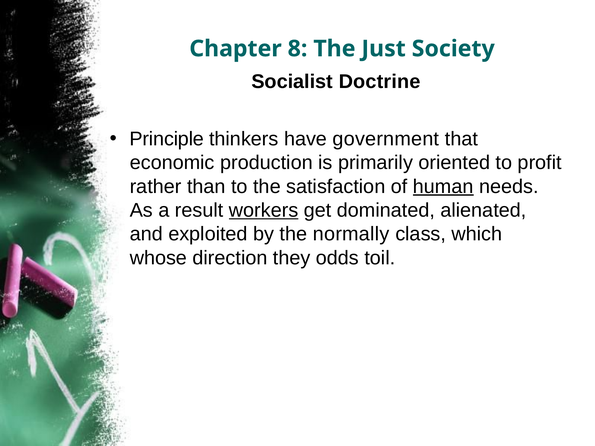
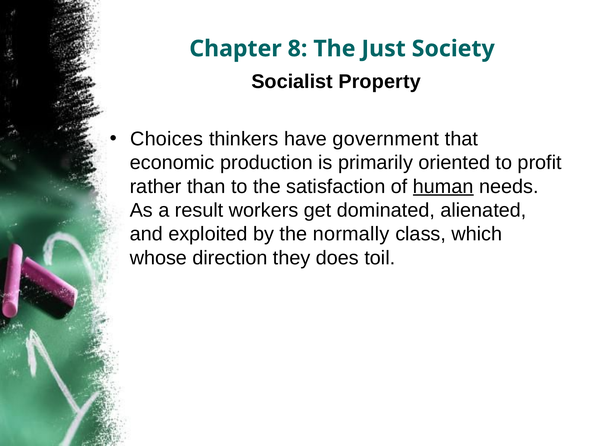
Doctrine: Doctrine -> Property
Principle: Principle -> Choices
workers underline: present -> none
odds: odds -> does
